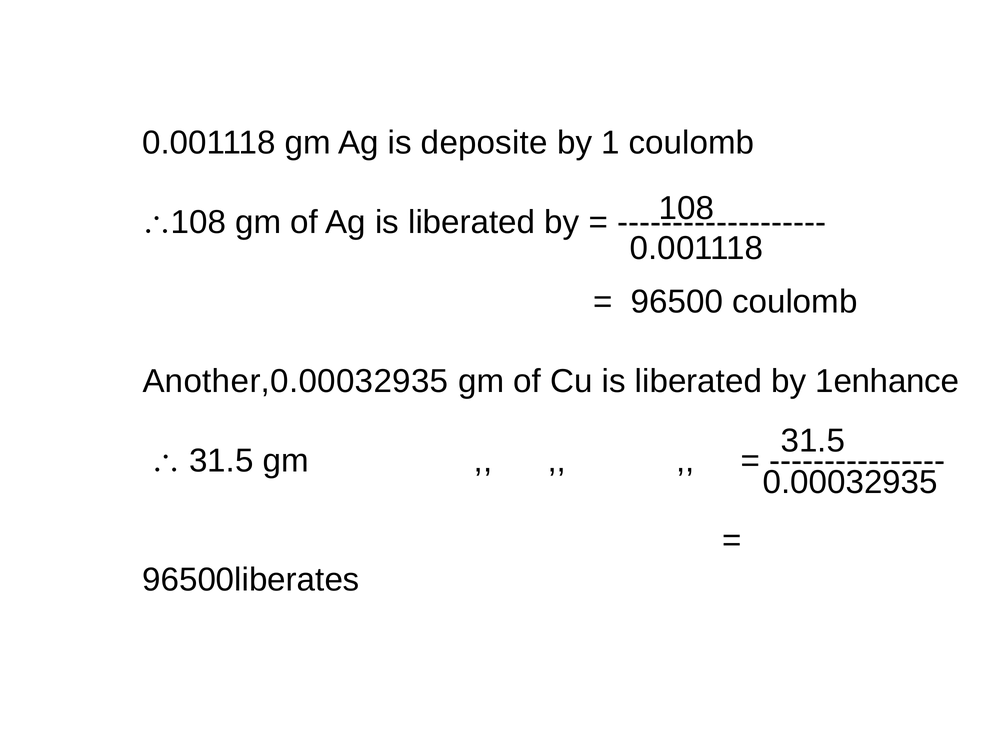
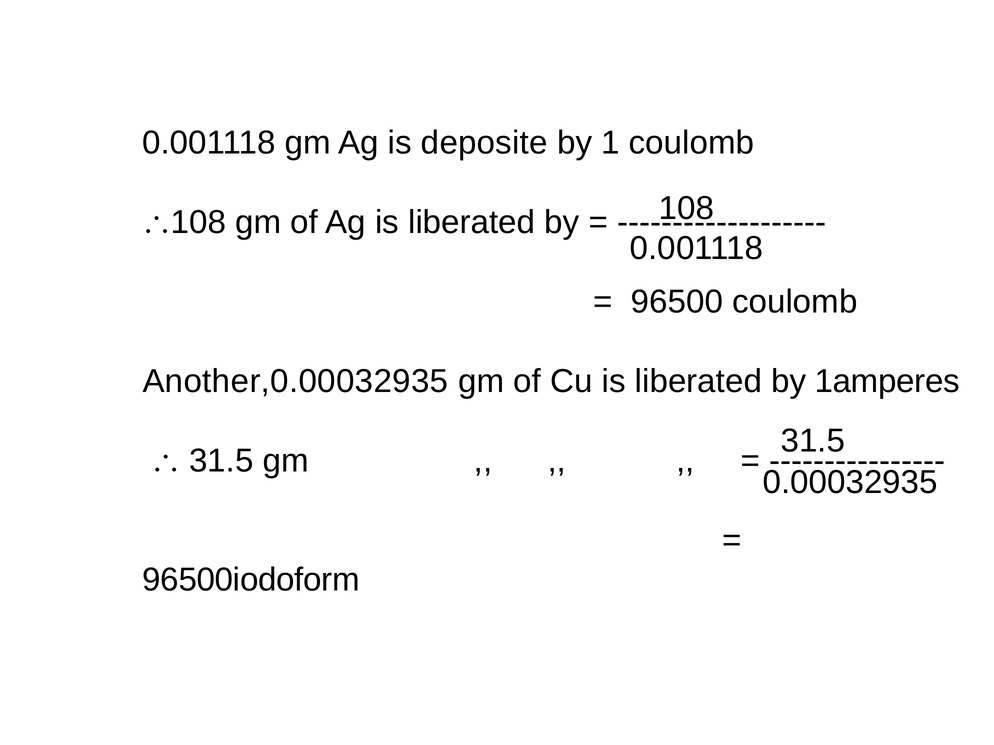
1enhance: 1enhance -> 1amperes
96500liberates: 96500liberates -> 96500iodoform
